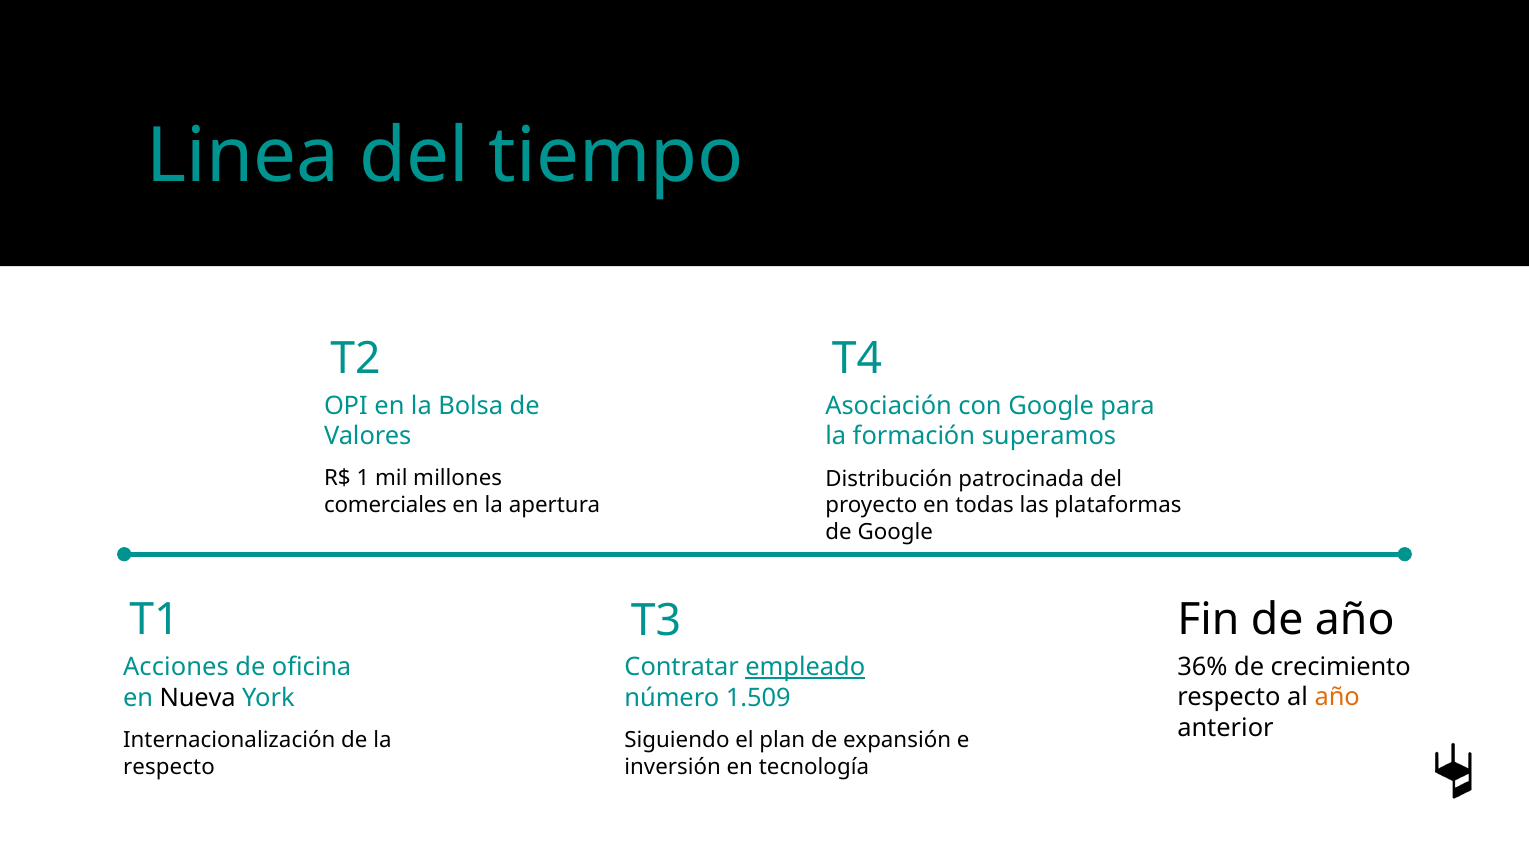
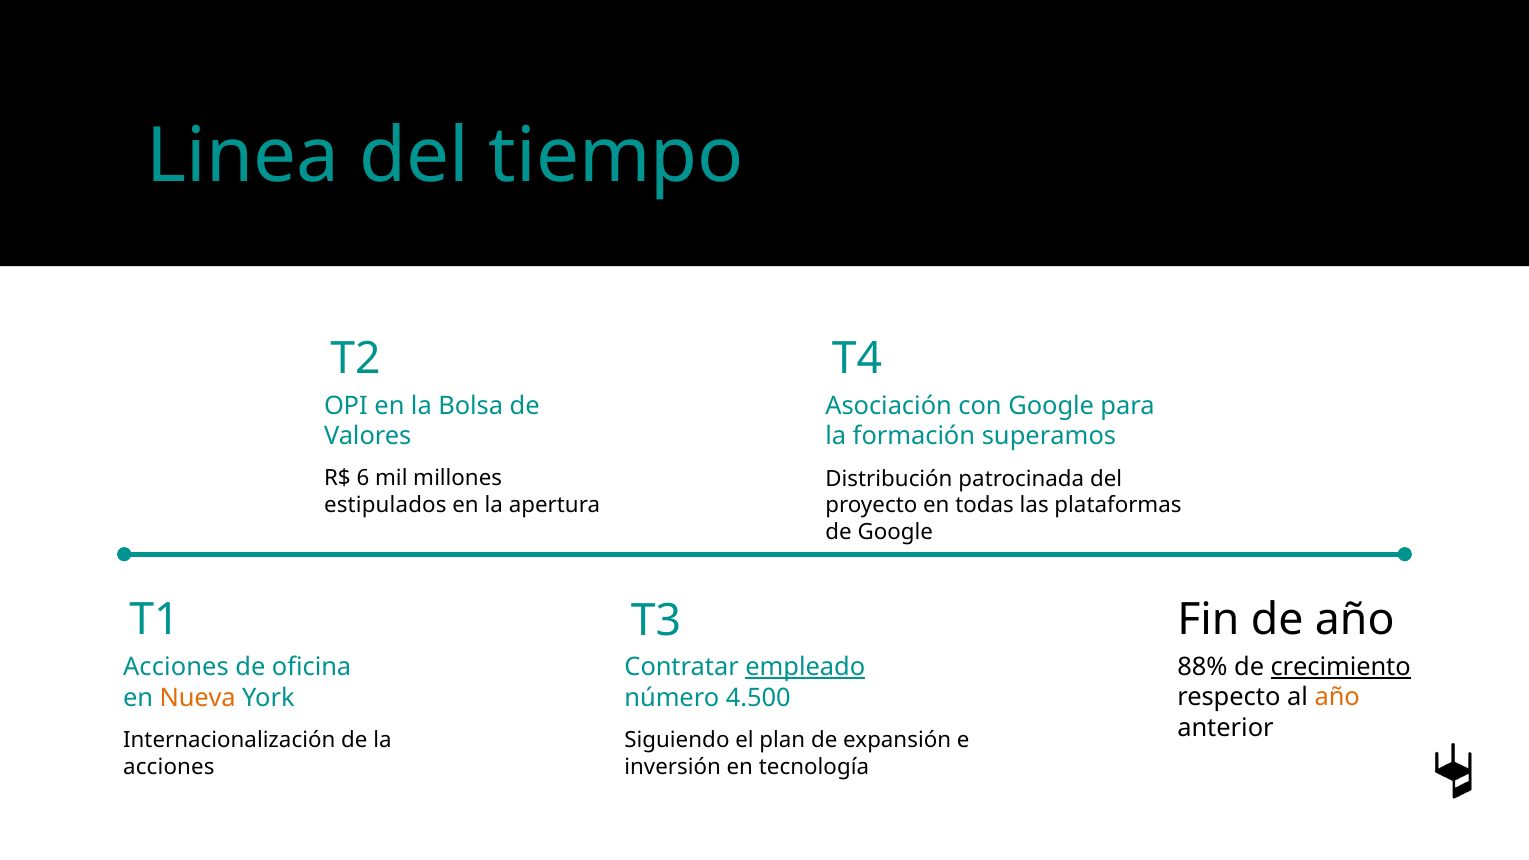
1: 1 -> 6
comerciales: comerciales -> estipulados
36%: 36% -> 88%
crecimiento underline: none -> present
Nueva colour: black -> orange
1.509: 1.509 -> 4.500
respecto at (169, 767): respecto -> acciones
